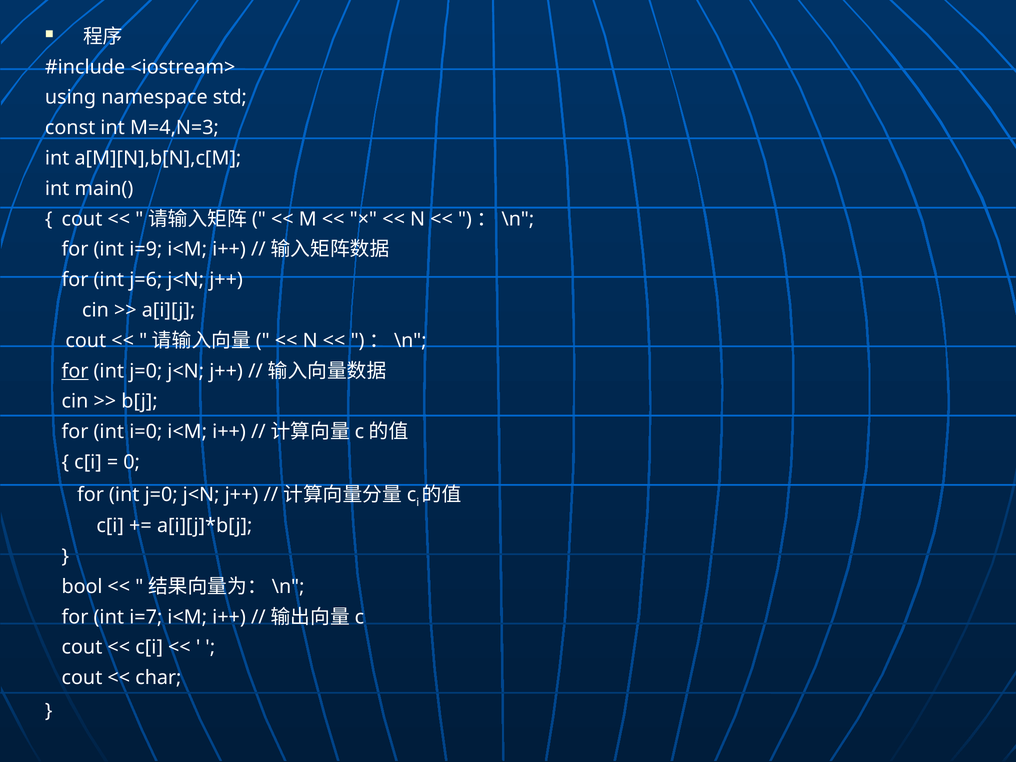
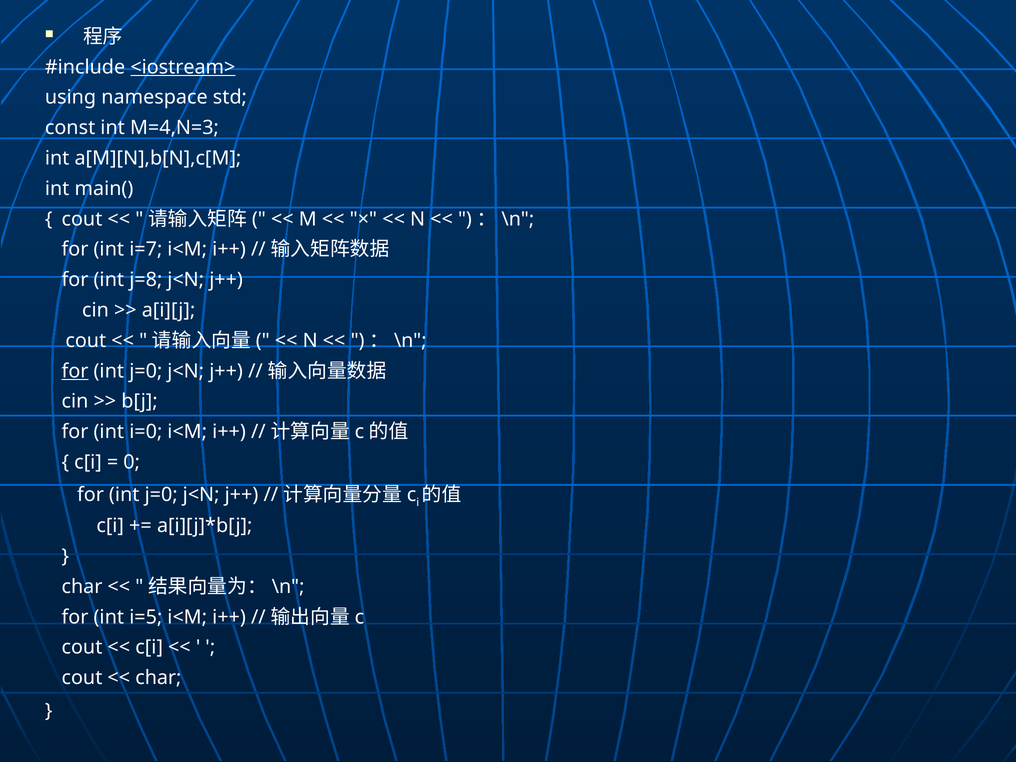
<iostream> underline: none -> present
i=9: i=9 -> i=7
j=6: j=6 -> j=8
bool at (82, 587): bool -> char
i=7: i=7 -> i=5
